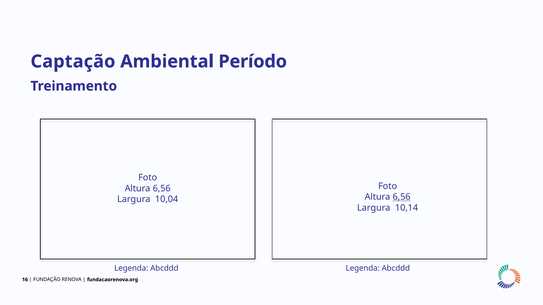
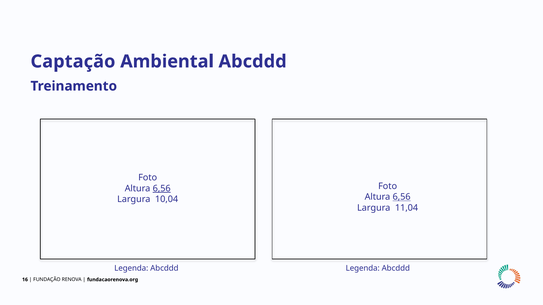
Ambiental Período: Período -> Abcddd
6,56 at (162, 189) underline: none -> present
10,14: 10,14 -> 11,04
